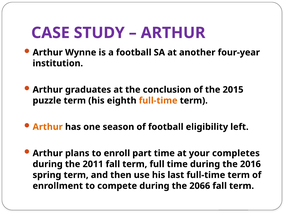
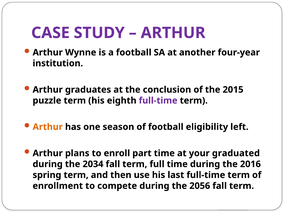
full-time at (158, 101) colour: orange -> purple
completes: completes -> graduated
2011: 2011 -> 2034
2066: 2066 -> 2056
